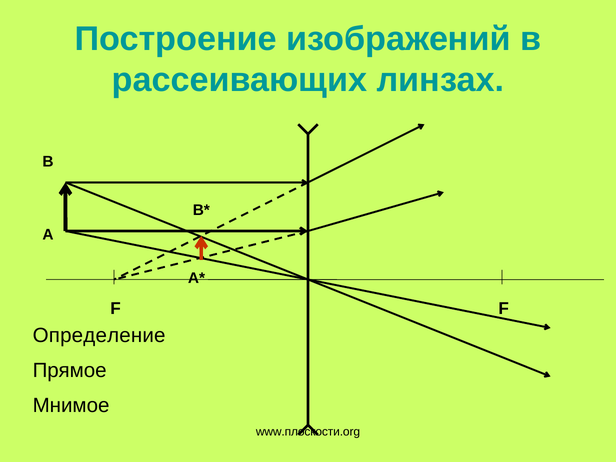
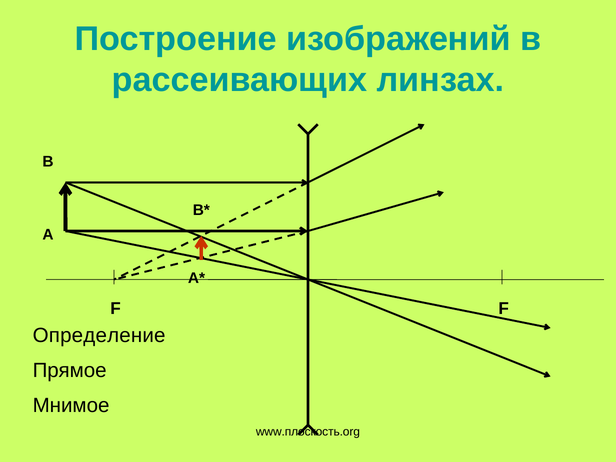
www.плоскости.org: www.плоскости.org -> www.плоскость.org
